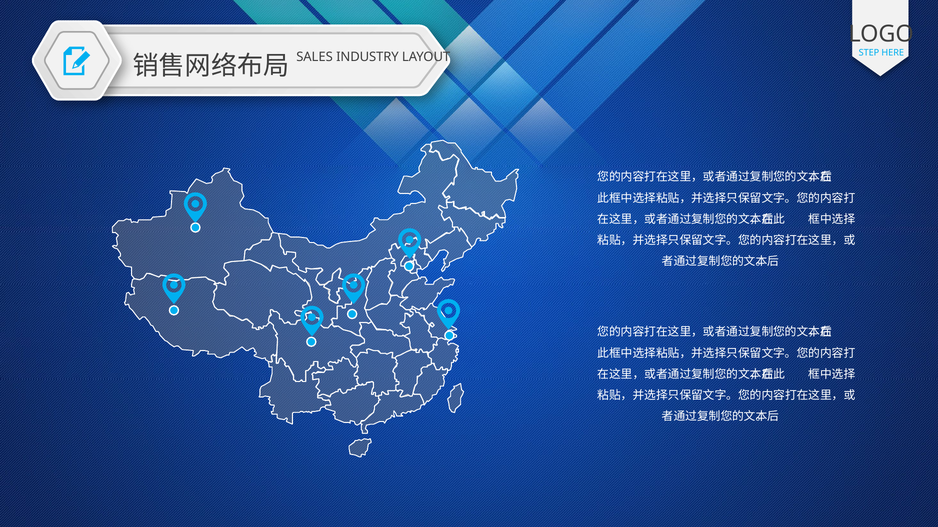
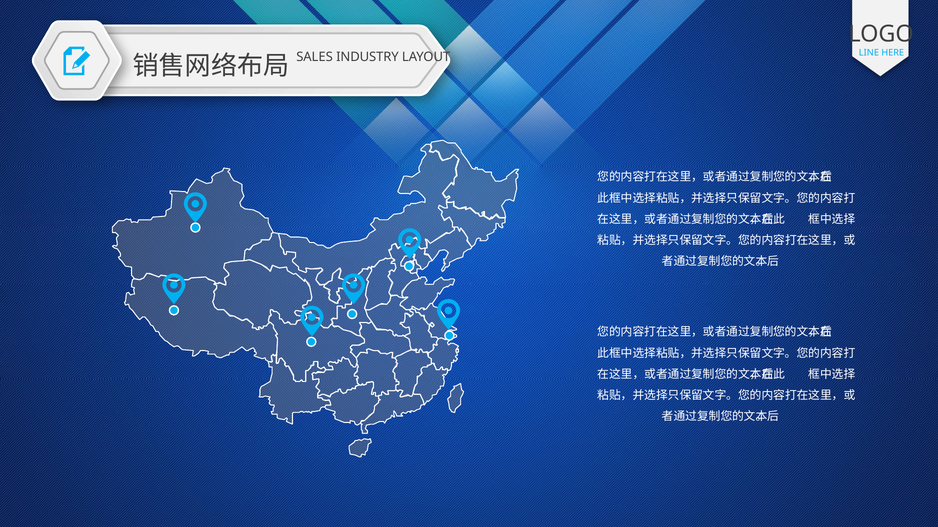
STEP: STEP -> LINE
